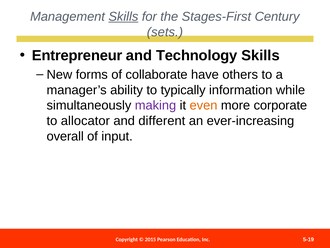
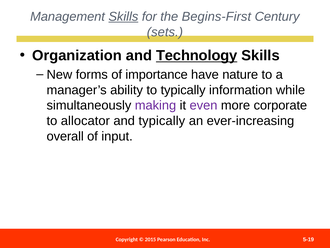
Stages-First: Stages-First -> Begins-First
Entrepreneur: Entrepreneur -> Organization
Technology underline: none -> present
collaborate: collaborate -> importance
others: others -> nature
even colour: orange -> purple
and different: different -> typically
